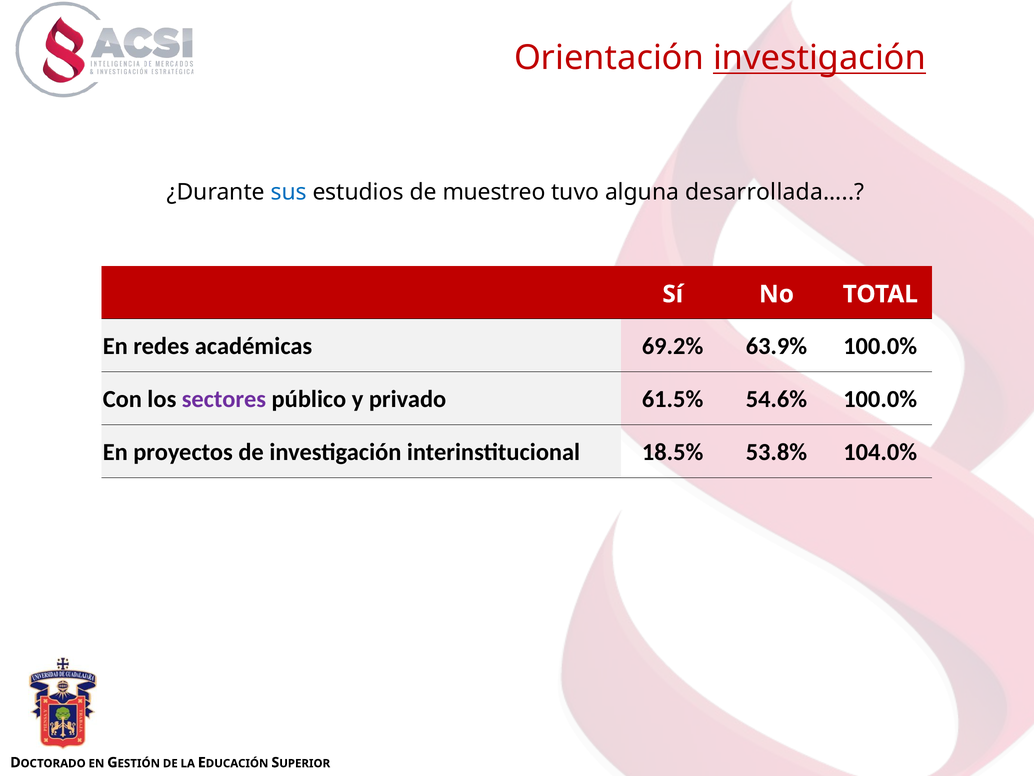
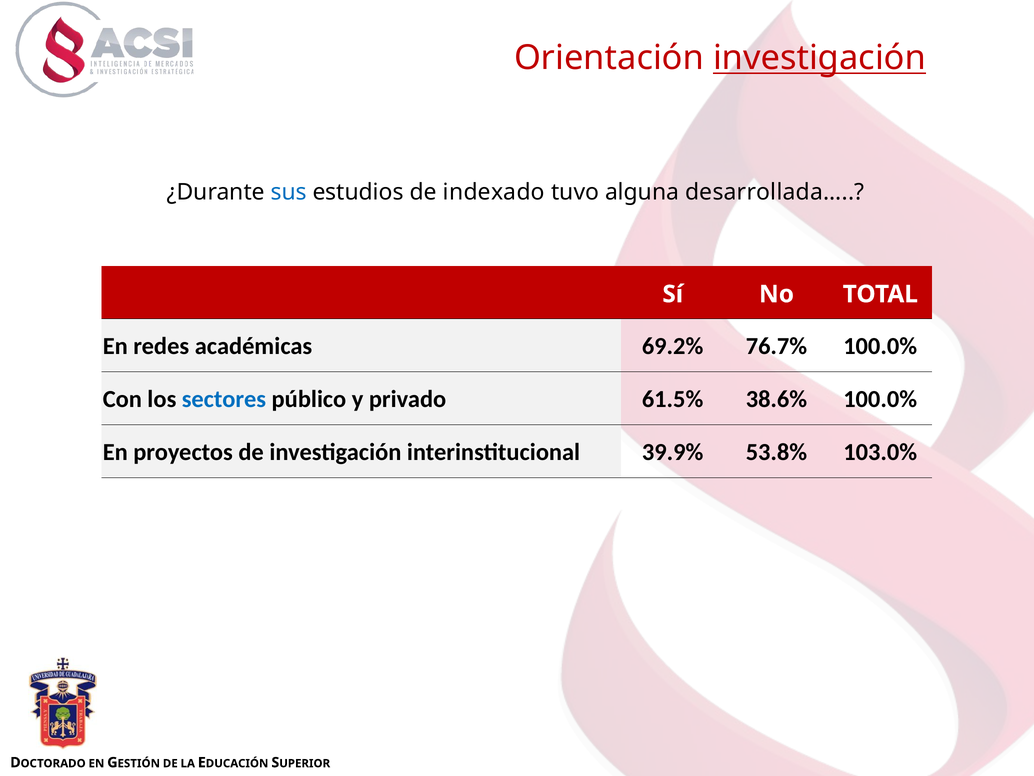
muestreo: muestreo -> indexado
63.9%: 63.9% -> 76.7%
sectores colour: purple -> blue
54.6%: 54.6% -> 38.6%
18.5%: 18.5% -> 39.9%
104.0%: 104.0% -> 103.0%
